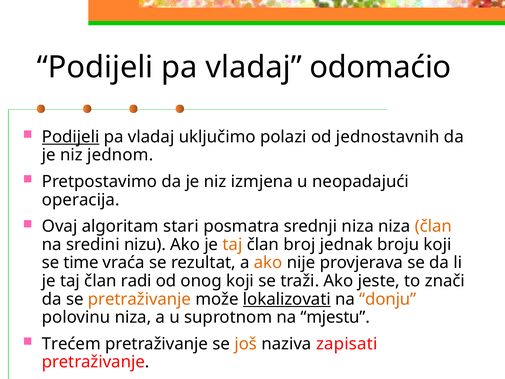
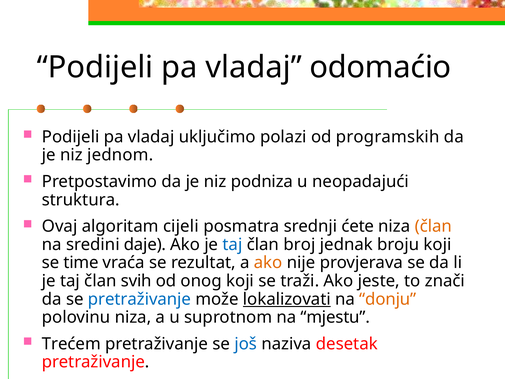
Podijeli at (71, 137) underline: present -> none
jednostavnih: jednostavnih -> programskih
izmjena: izmjena -> podniza
operacija: operacija -> struktura
stari: stari -> cijeli
srednji niza: niza -> ćete
nizu: nizu -> daje
taj at (232, 244) colour: orange -> blue
radi: radi -> svih
pretraživanje at (140, 299) colour: orange -> blue
još colour: orange -> blue
zapisati: zapisati -> desetak
